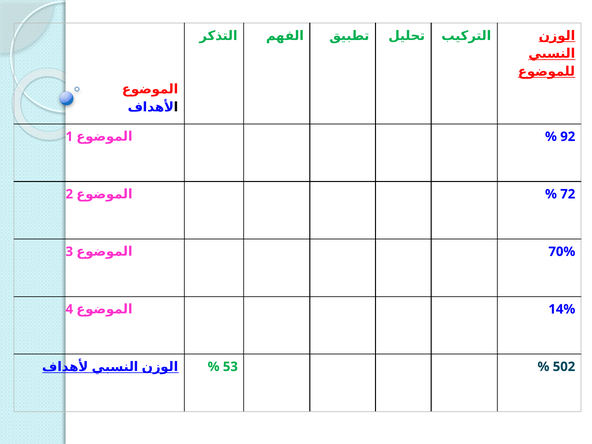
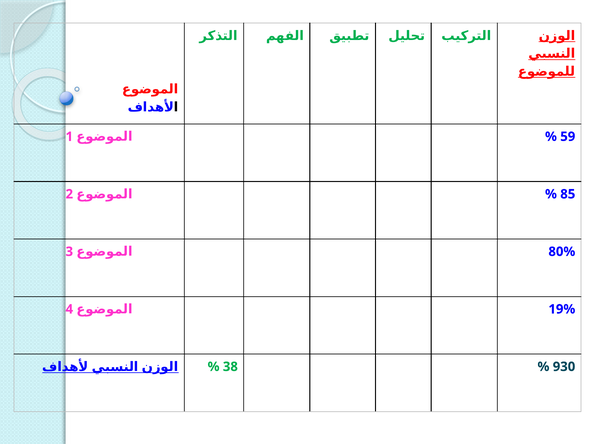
92: 92 -> 59
72: 72 -> 85
70%: 70% -> 80%
14%: 14% -> 19%
53: 53 -> 38
502: 502 -> 930
